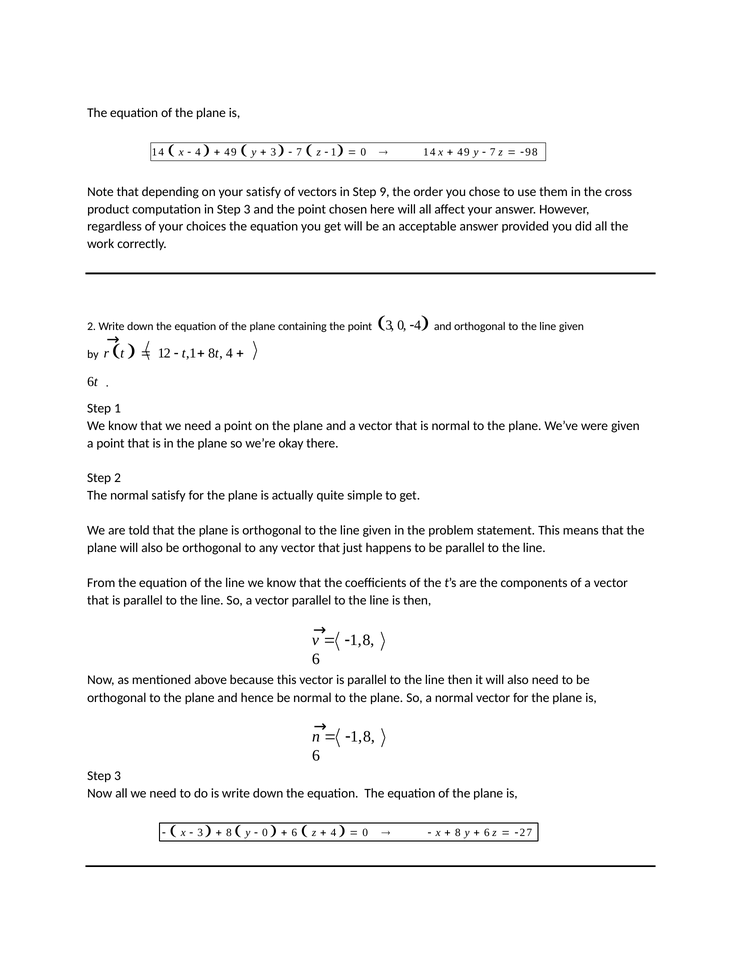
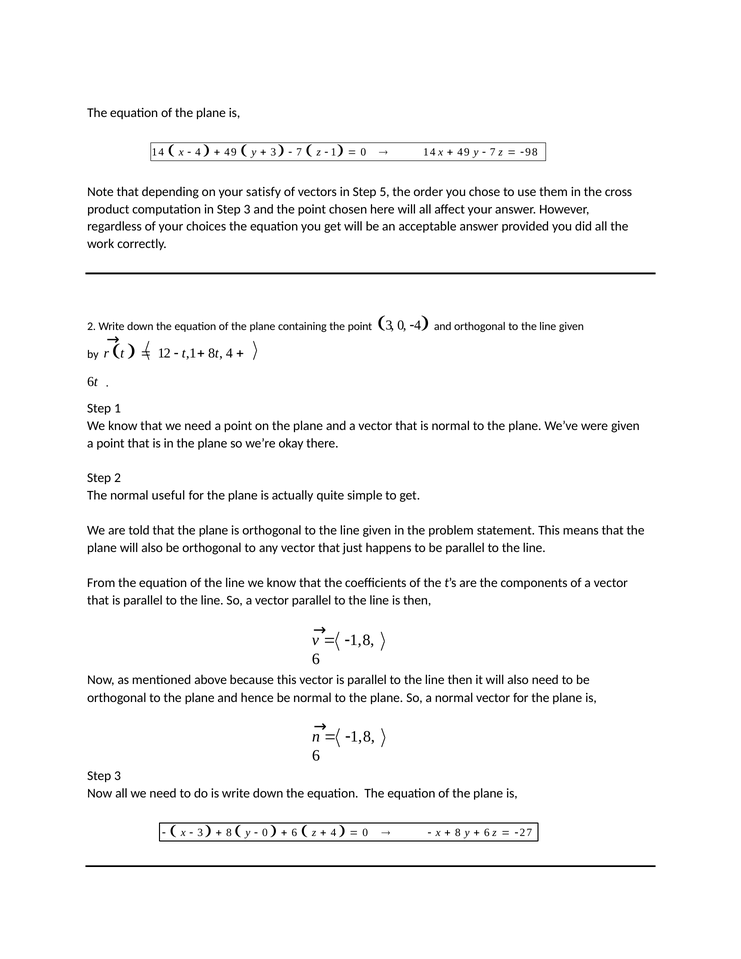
9: 9 -> 5
normal satisfy: satisfy -> useful
